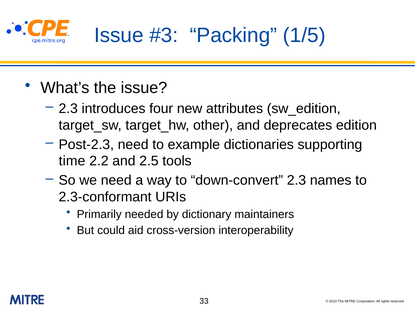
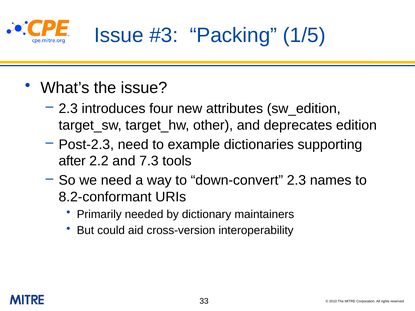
time: time -> after
2.5: 2.5 -> 7.3
2.3-conformant: 2.3-conformant -> 8.2-conformant
